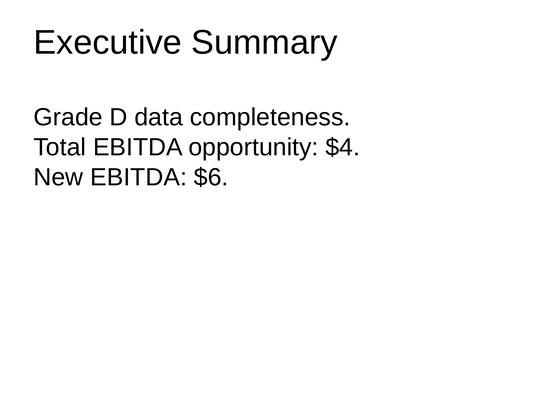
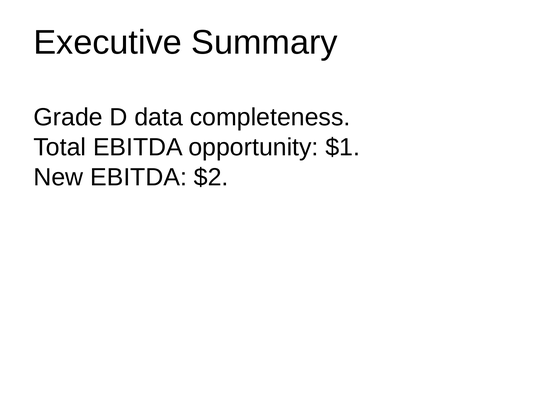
$4: $4 -> $1
$6: $6 -> $2
